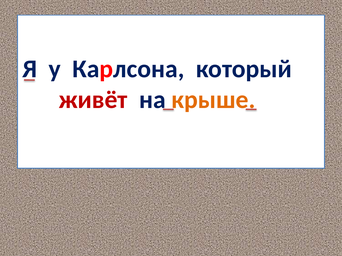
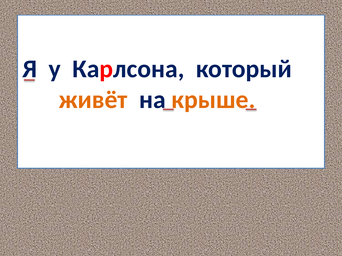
живёт colour: red -> orange
